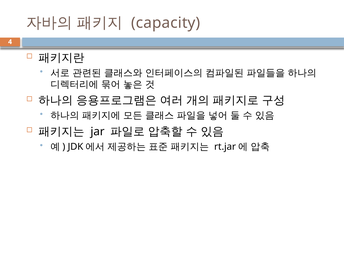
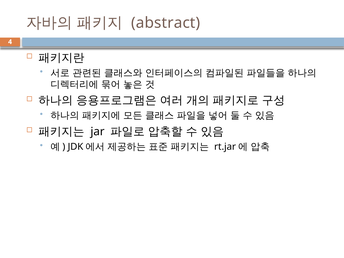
capacity: capacity -> abstract
